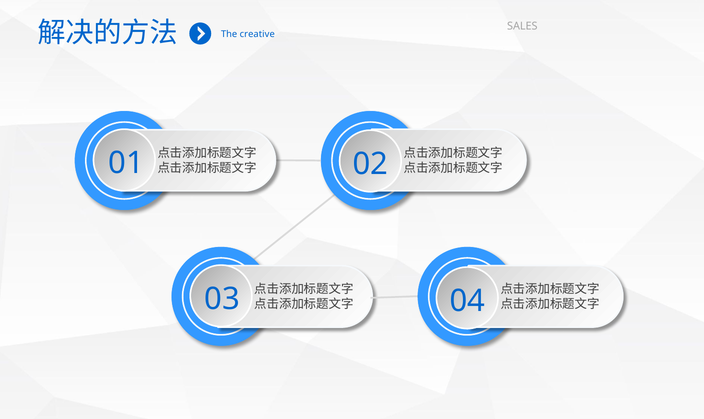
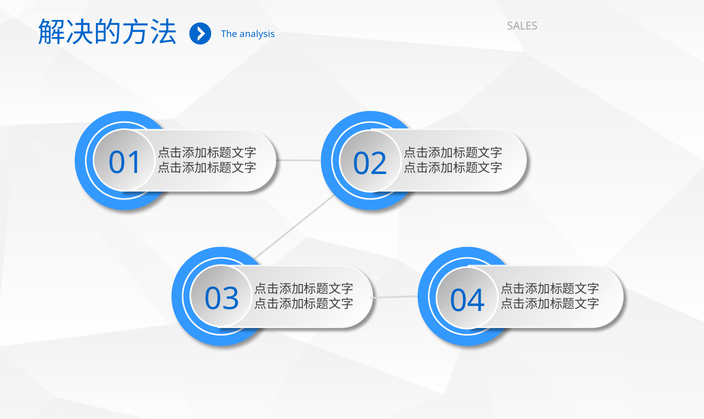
creative: creative -> analysis
